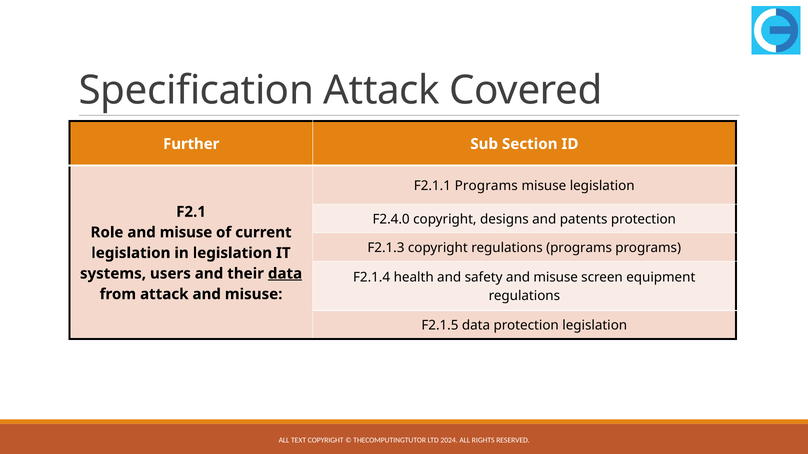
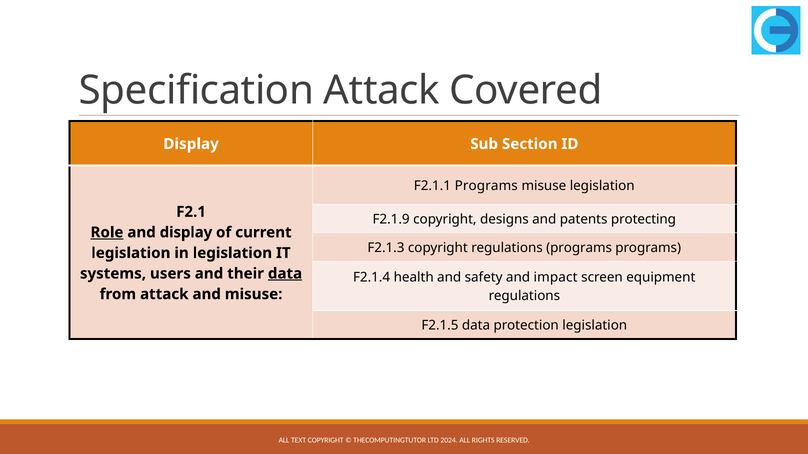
Further at (191, 144): Further -> Display
F2.4.0: F2.4.0 -> F2.1.9
patents protection: protection -> protecting
Role underline: none -> present
misuse at (186, 233): misuse -> display
safety and misuse: misuse -> impact
